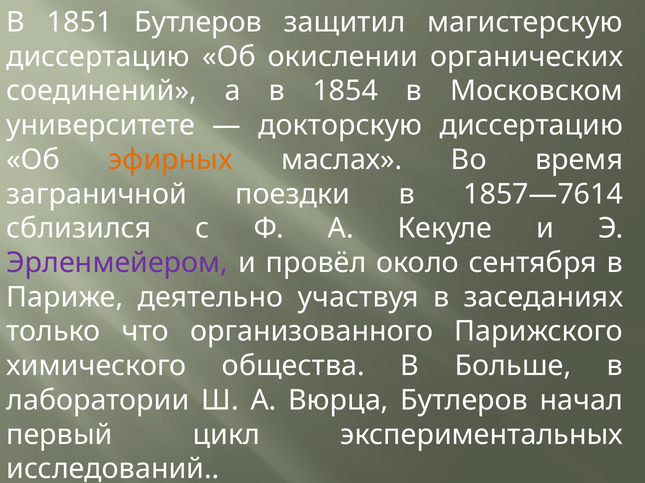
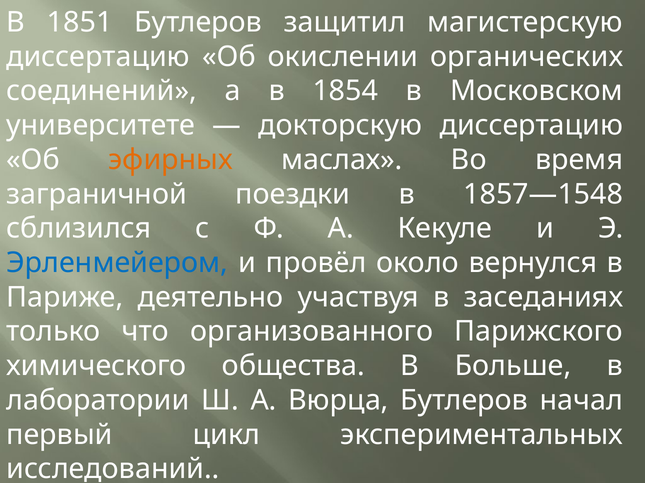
1857—7614: 1857—7614 -> 1857—1548
Эрленмейером colour: purple -> blue
сентября: сентября -> вернулся
